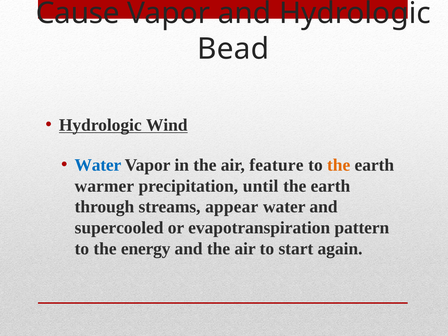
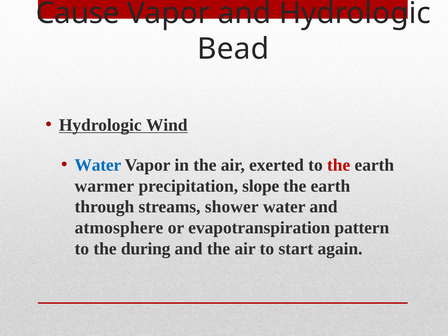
feature: feature -> exerted
the at (339, 165) colour: orange -> red
until: until -> slope
appear: appear -> shower
supercooled: supercooled -> atmosphere
energy: energy -> during
